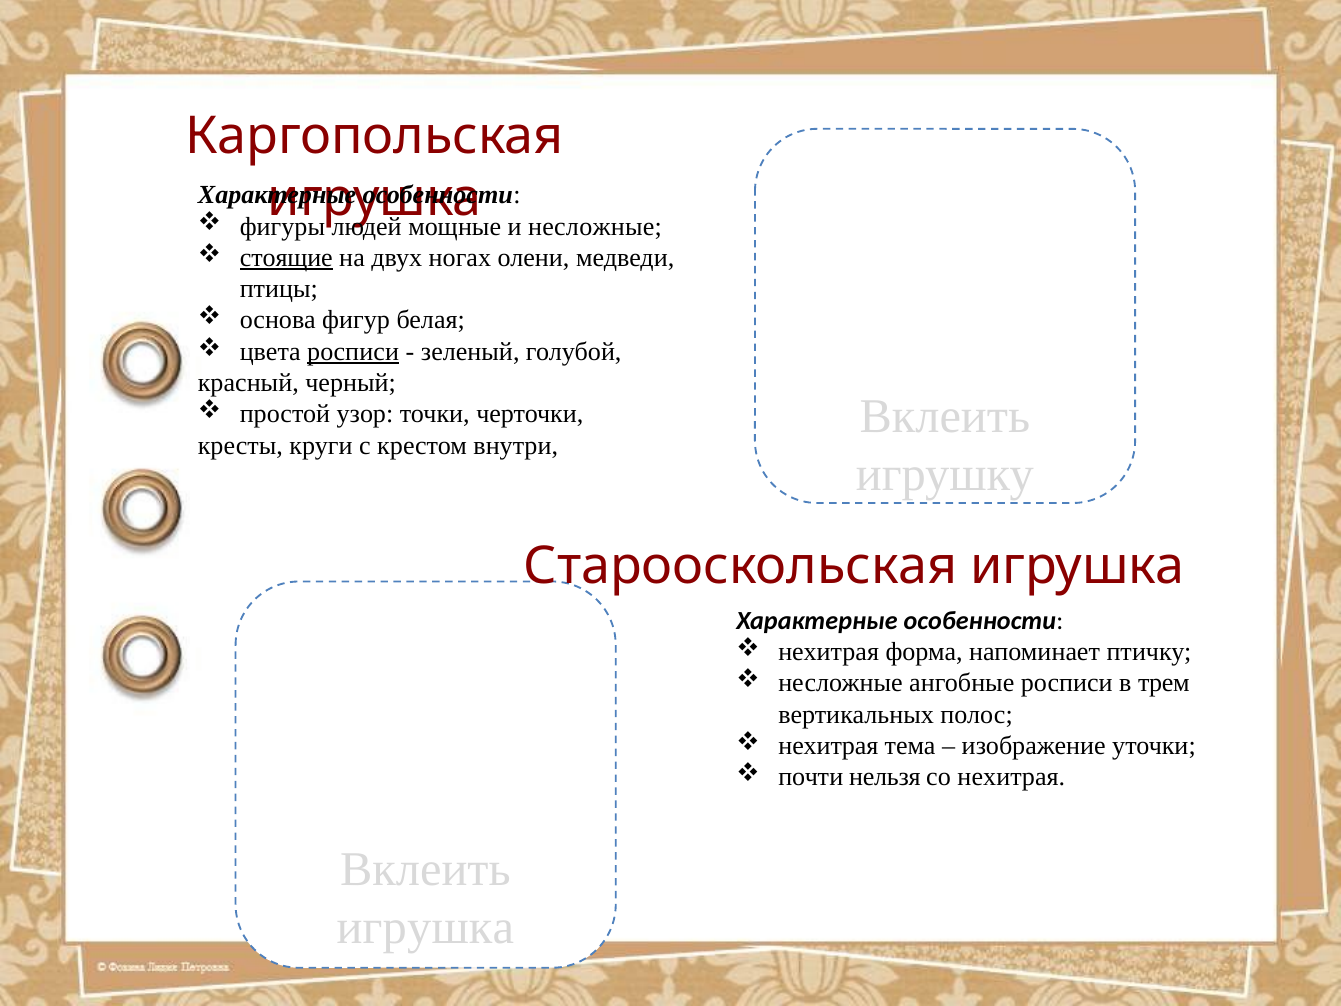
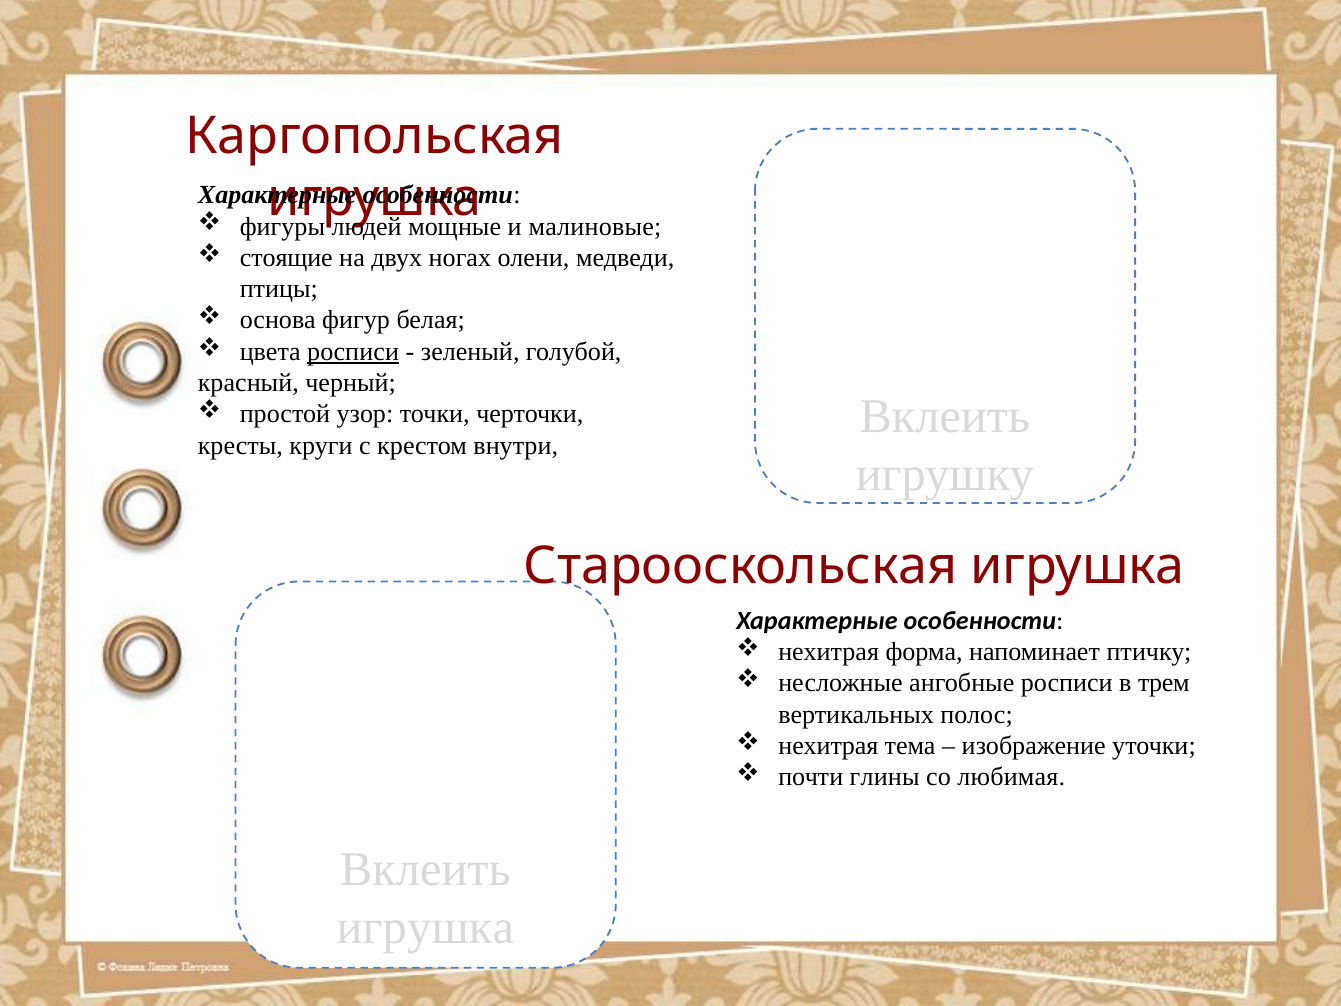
и несложные: несложные -> малиновые
стоящие underline: present -> none
нельзя: нельзя -> глины
со нехитрая: нехитрая -> любимая
